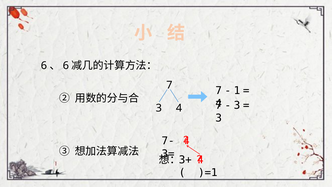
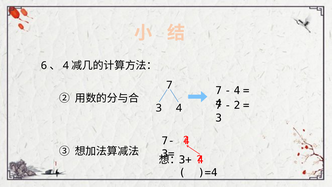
6 at (66, 66): 6 -> 4
1 at (237, 91): 1 -> 4
3 at (237, 105): 3 -> 2
)=1: )=1 -> )=4
